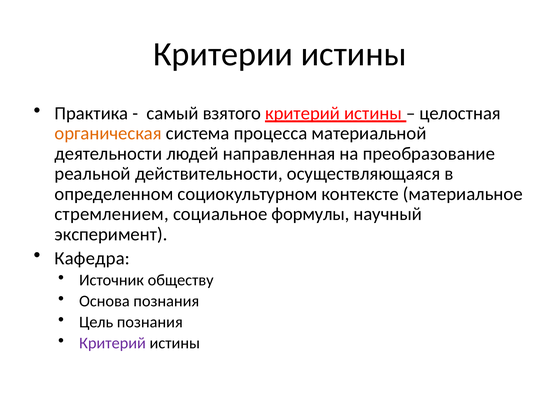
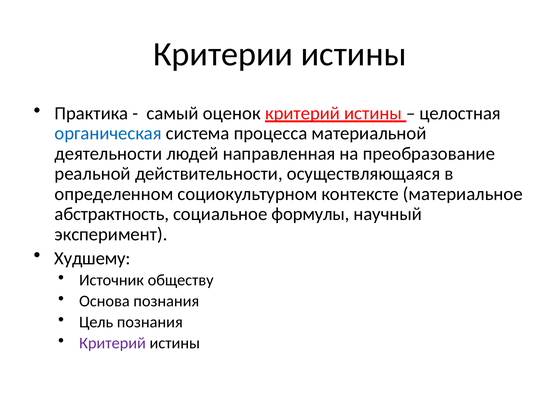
взятого: взятого -> оценок
органическая colour: orange -> blue
стремлением: стремлением -> абстрактность
Кафедра: Кафедра -> Худшему
